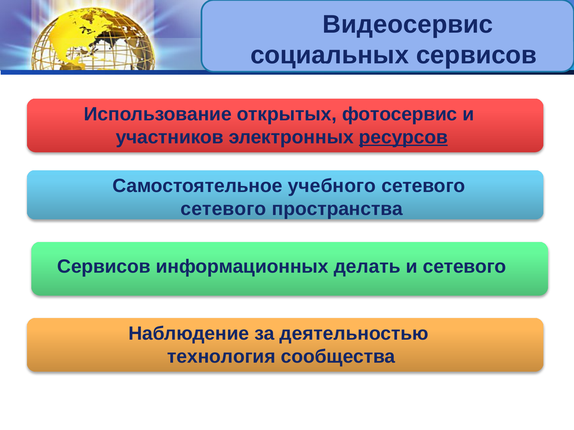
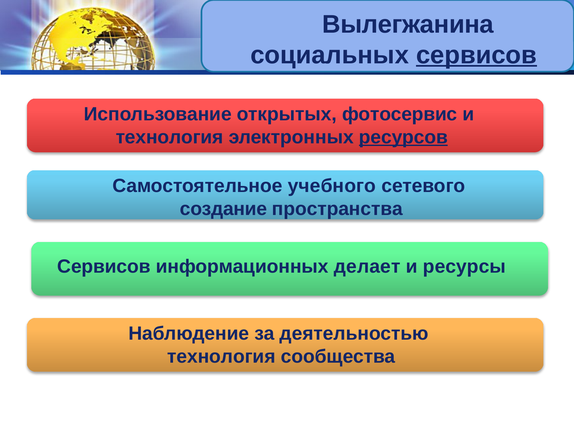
Видеосервис: Видеосервис -> Вылегжанина
сервисов at (476, 55) underline: none -> present
участников at (170, 137): участников -> технология
сетевого at (223, 209): сетевого -> создание
делать: делать -> делает
и сетевого: сетевого -> ресурсы
